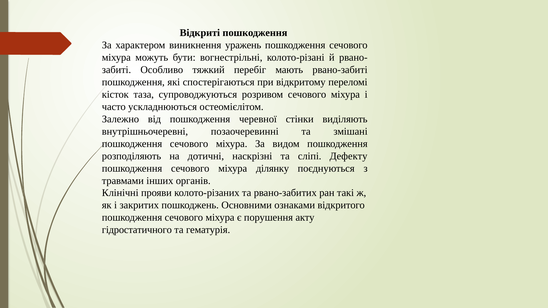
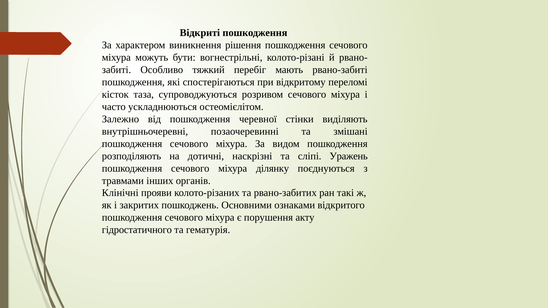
уражень: уражень -> рішення
Дефекту: Дефекту -> Уражень
